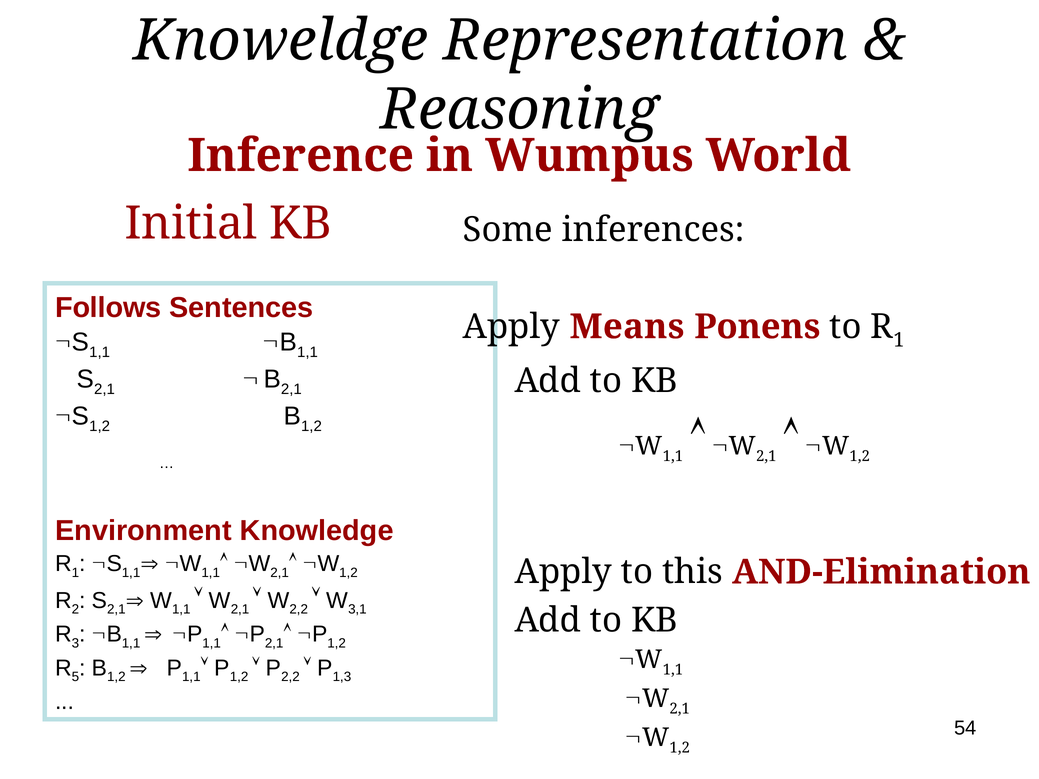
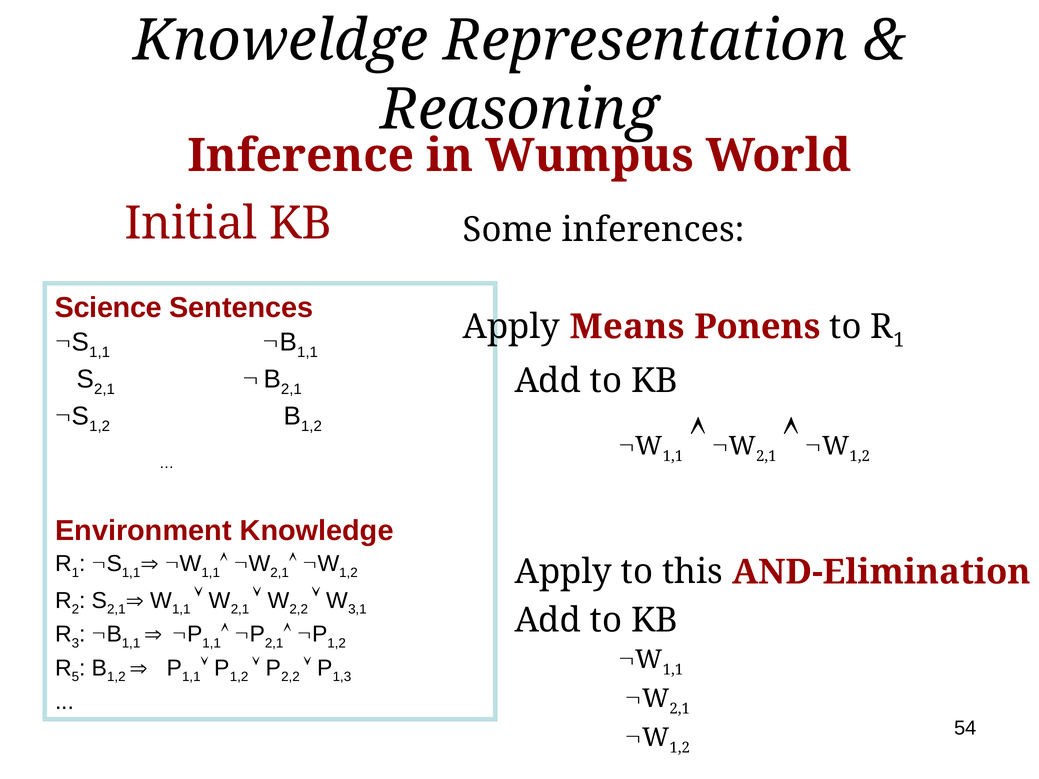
Follows: Follows -> Science
